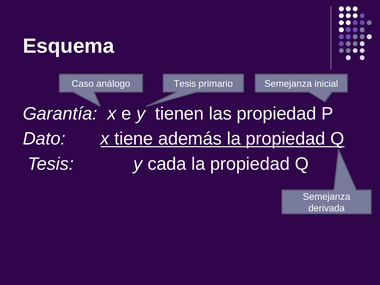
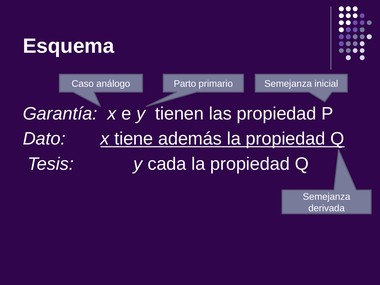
análogo Tesis: Tesis -> Parto
